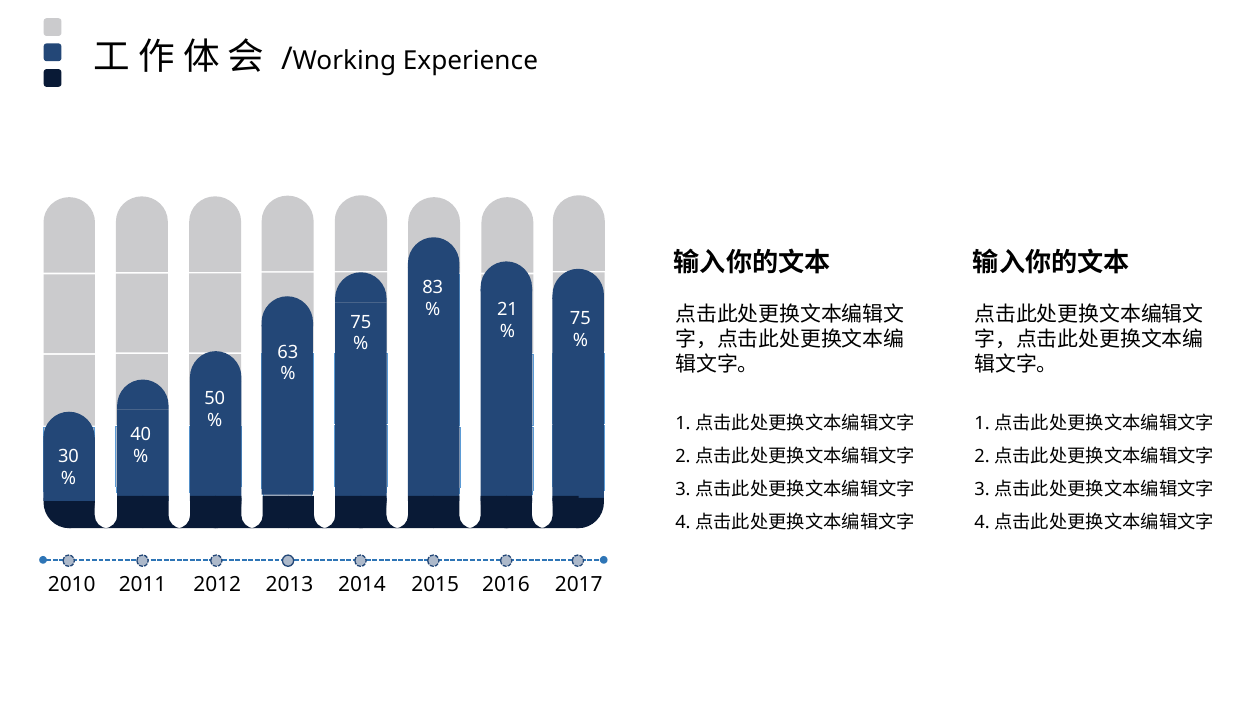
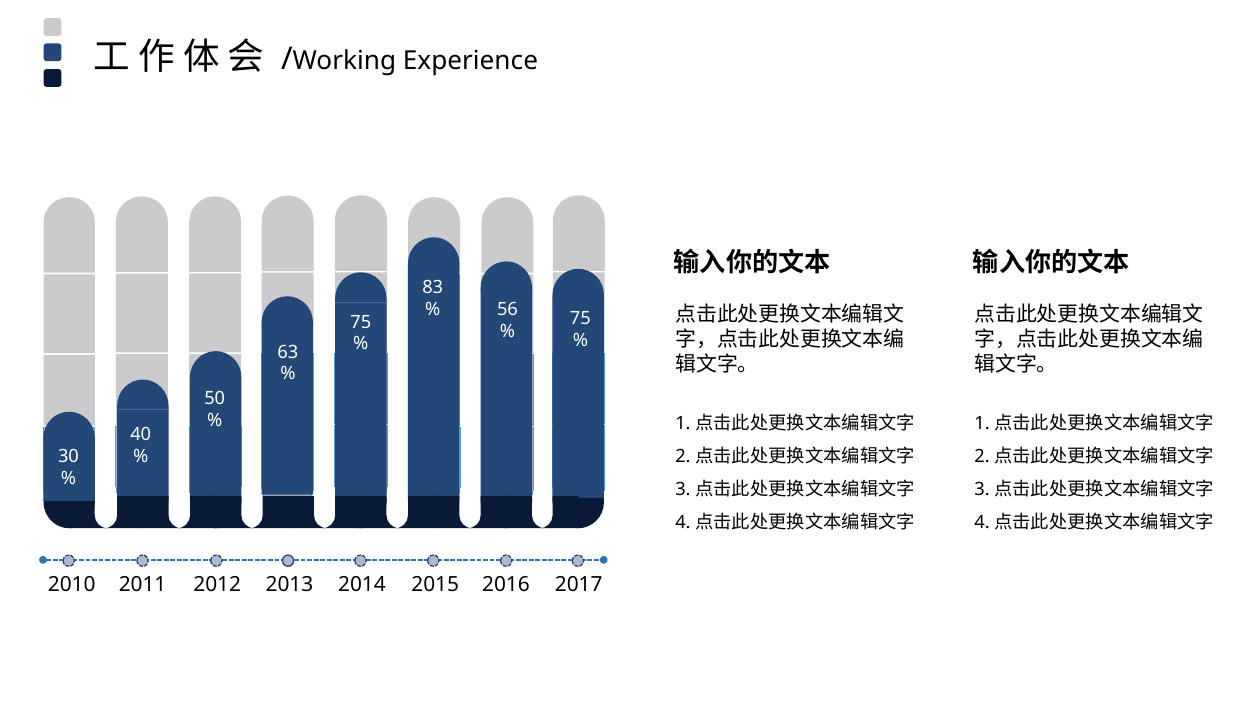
21: 21 -> 56
